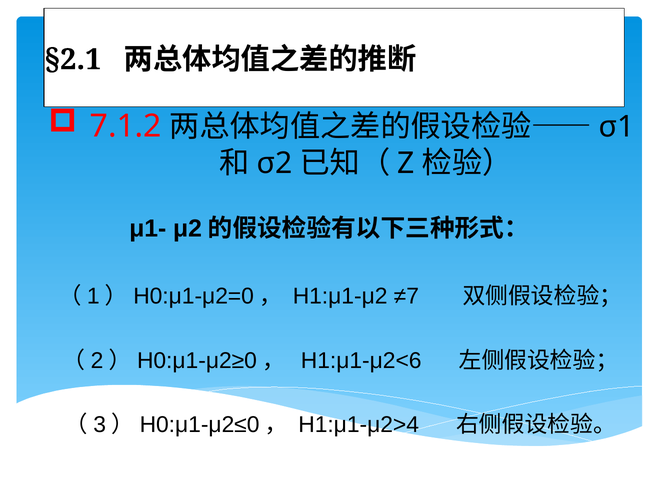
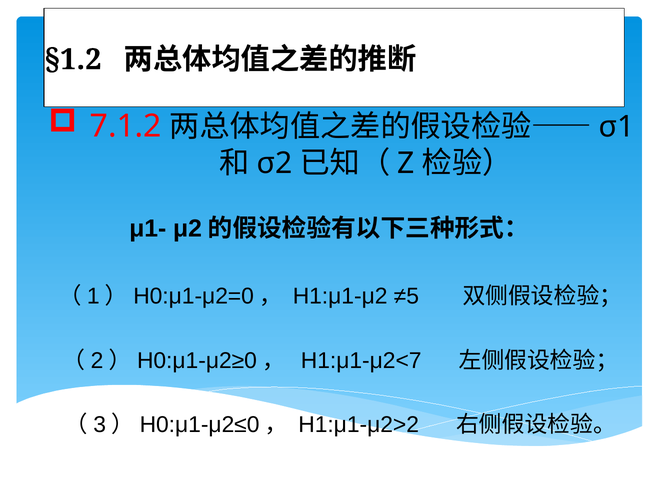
§2.1: §2.1 -> §1.2
≠7: ≠7 -> ≠5
H1:μ1-μ2<6: H1:μ1-μ2<6 -> H1:μ1-μ2<7
H1:μ1-μ2>4: H1:μ1-μ2>4 -> H1:μ1-μ2>2
